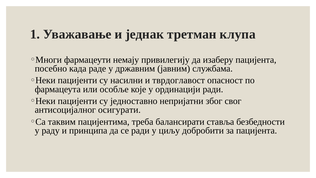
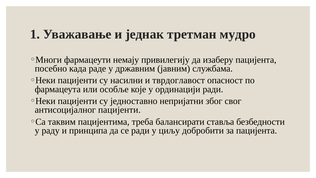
клупа: клупа -> мудро
антисоцијалног осигурати: осигурати -> пацијенти
